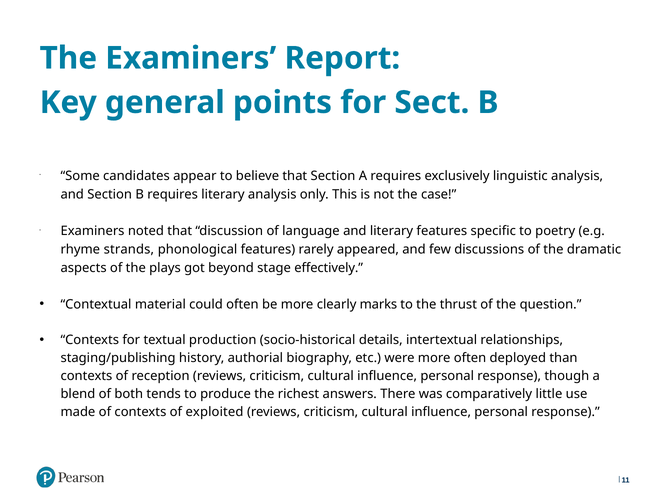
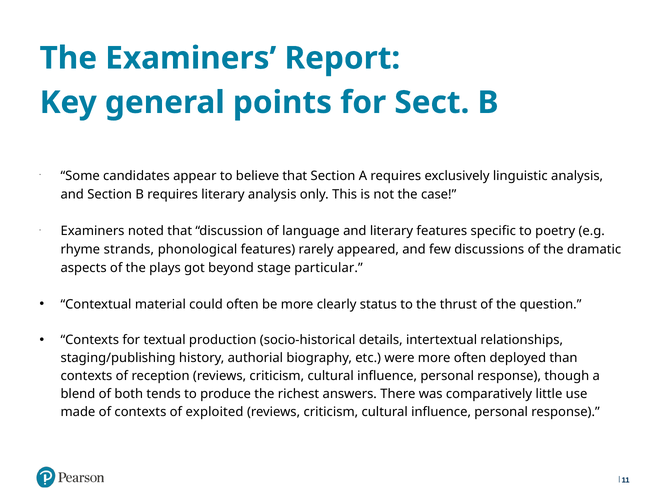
effectively: effectively -> particular
marks: marks -> status
